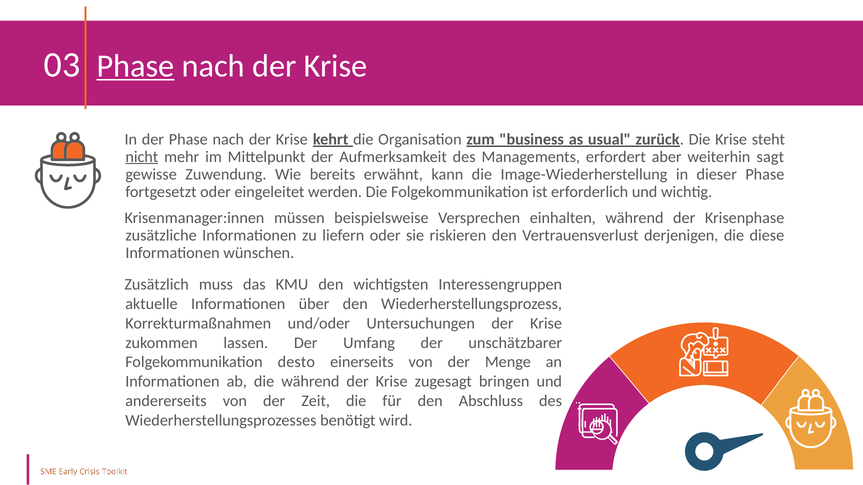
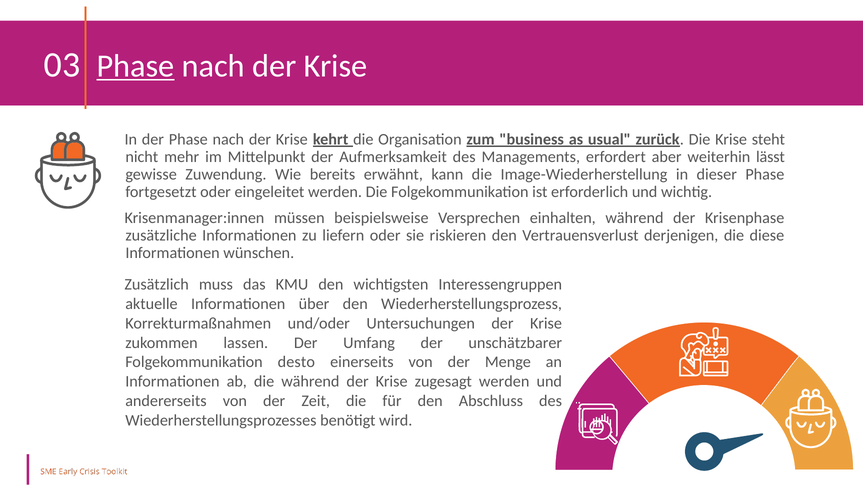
nicht underline: present -> none
sagt: sagt -> lässt
zugesagt bringen: bringen -> werden
